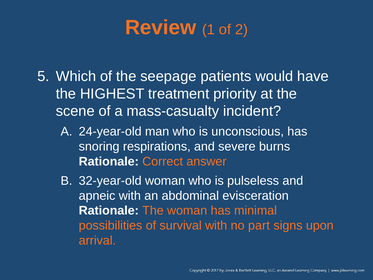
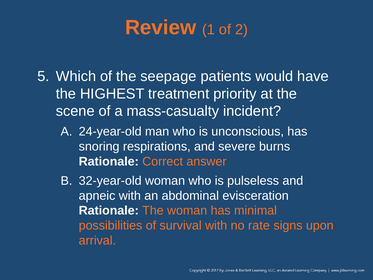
part: part -> rate
